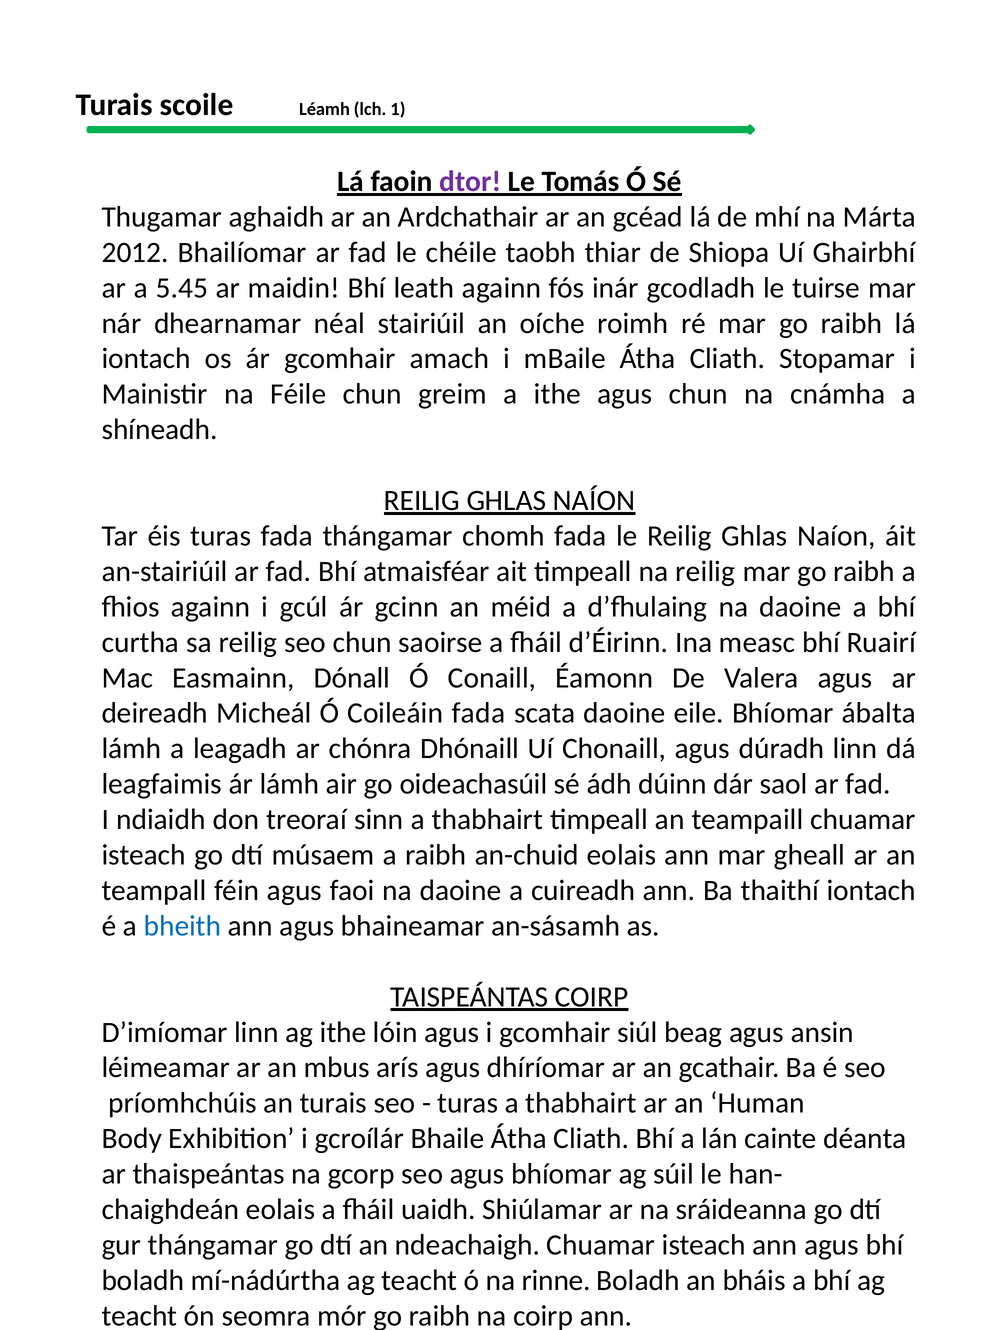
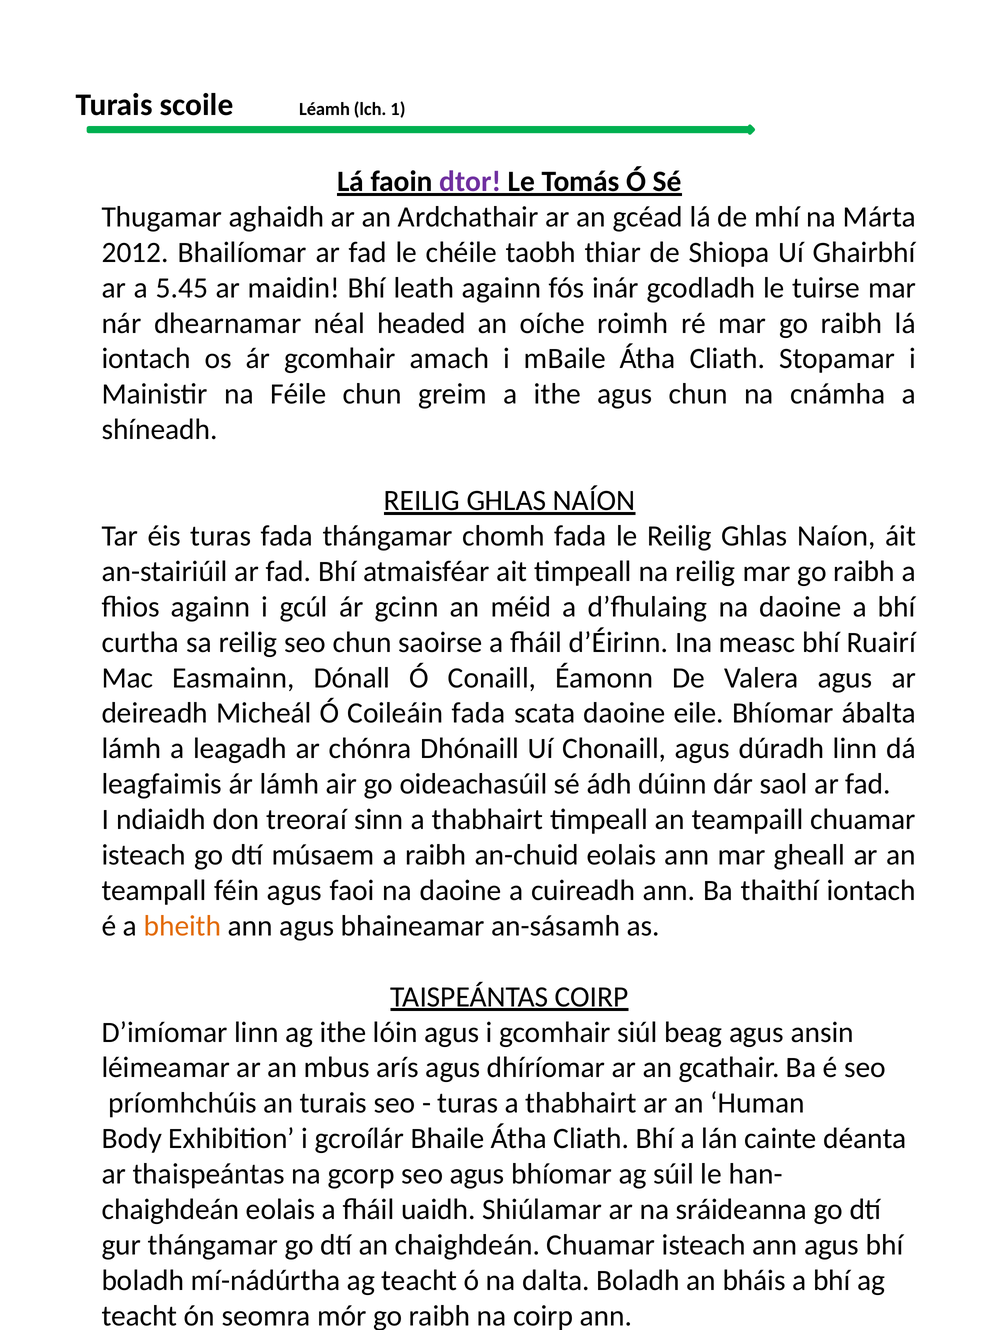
stairiúil: stairiúil -> headed
bheith colour: blue -> orange
an ndeachaigh: ndeachaigh -> chaighdeán
rinne: rinne -> dalta
